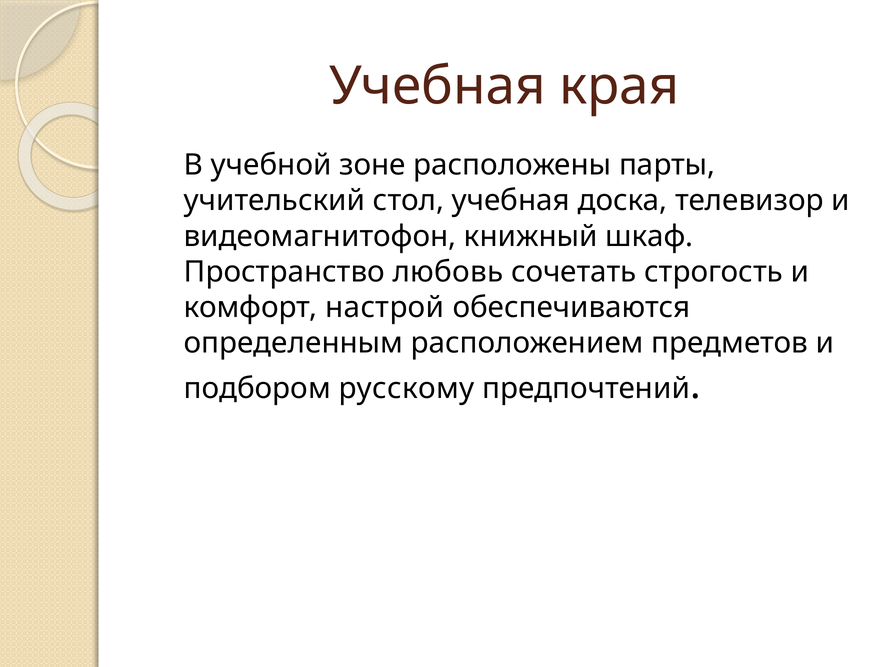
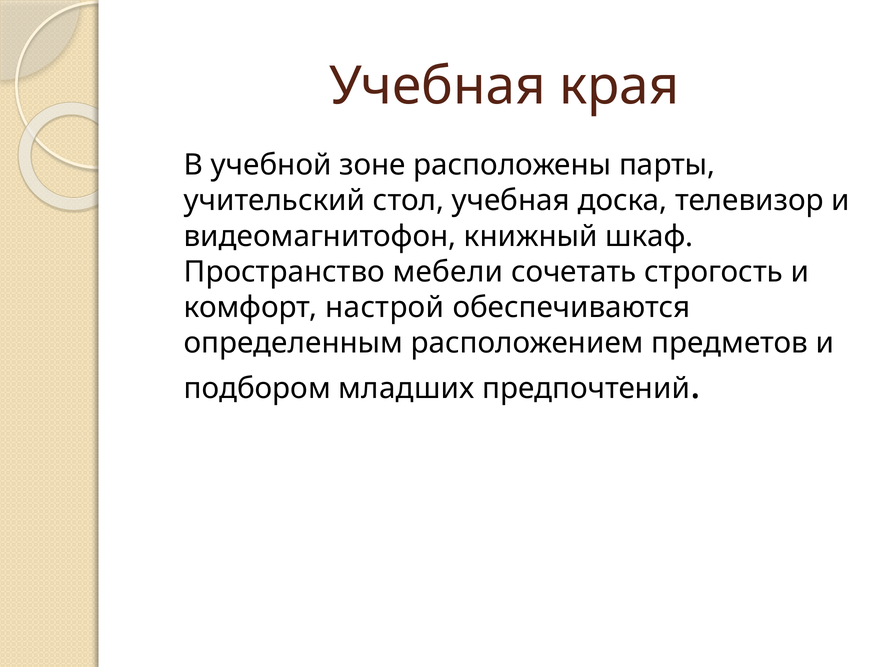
любовь: любовь -> мебели
русскому: русскому -> младших
